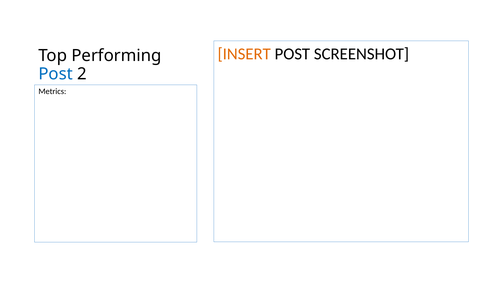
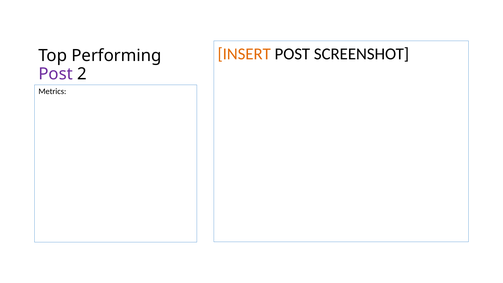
Post at (56, 74) colour: blue -> purple
